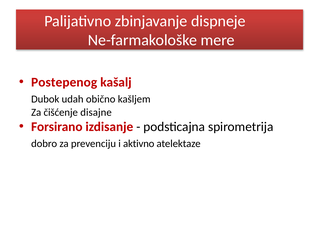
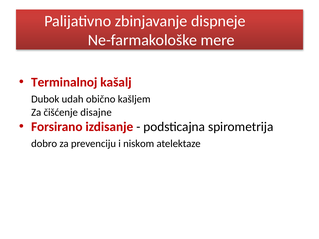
Postepenog: Postepenog -> Terminalnoj
aktivno: aktivno -> niskom
